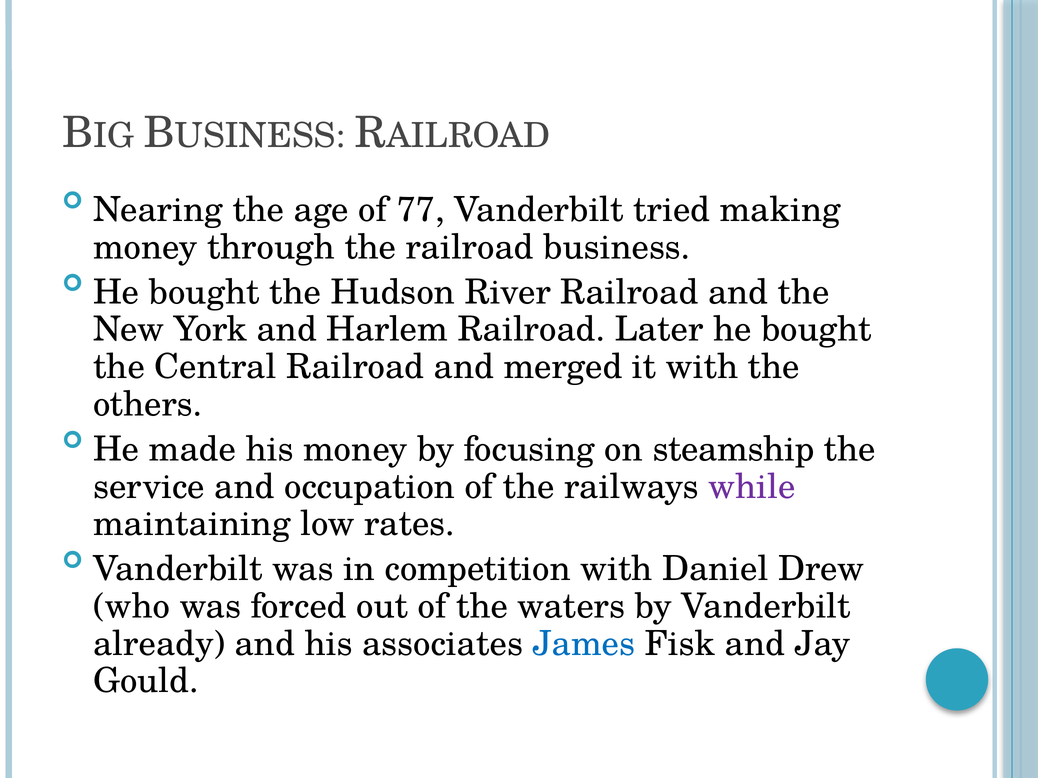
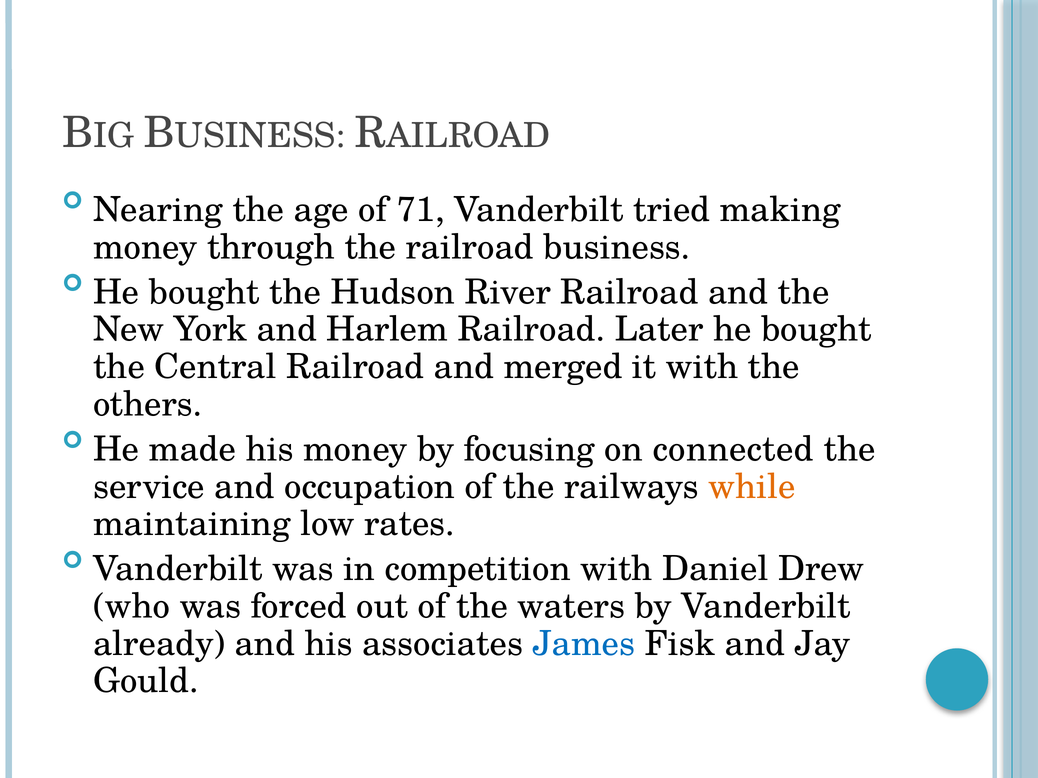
77: 77 -> 71
steamship: steamship -> connected
while colour: purple -> orange
